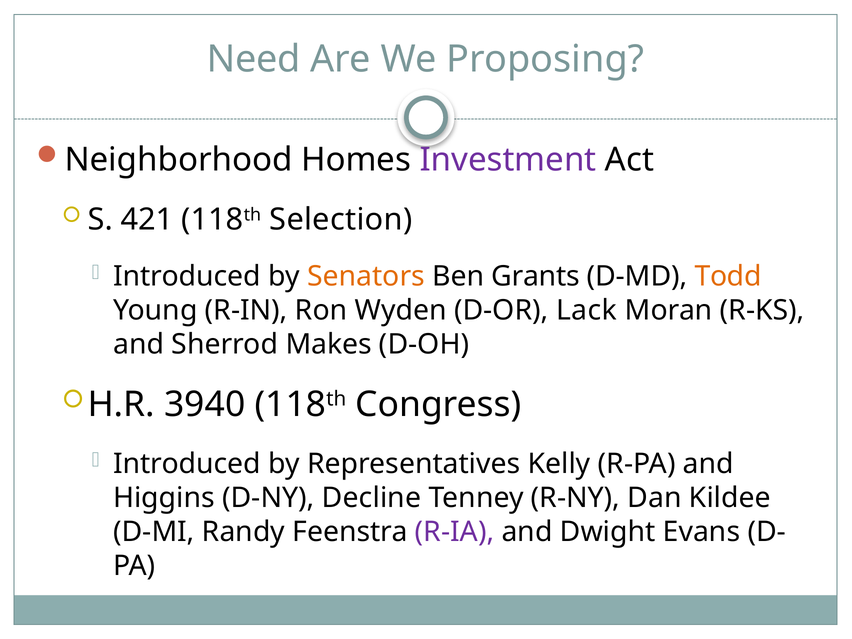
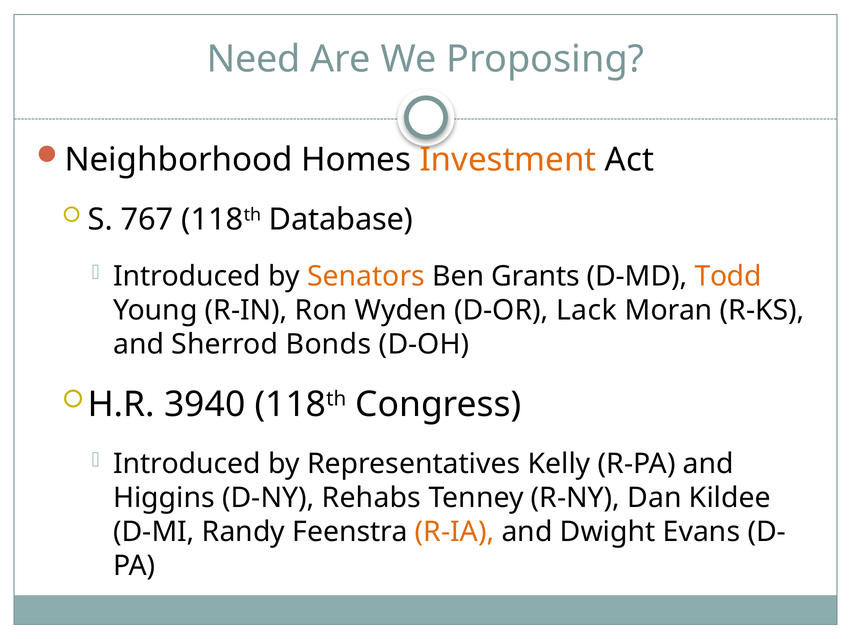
Investment colour: purple -> orange
421: 421 -> 767
Selection: Selection -> Database
Makes: Makes -> Bonds
Decline: Decline -> Rehabs
R-IA colour: purple -> orange
